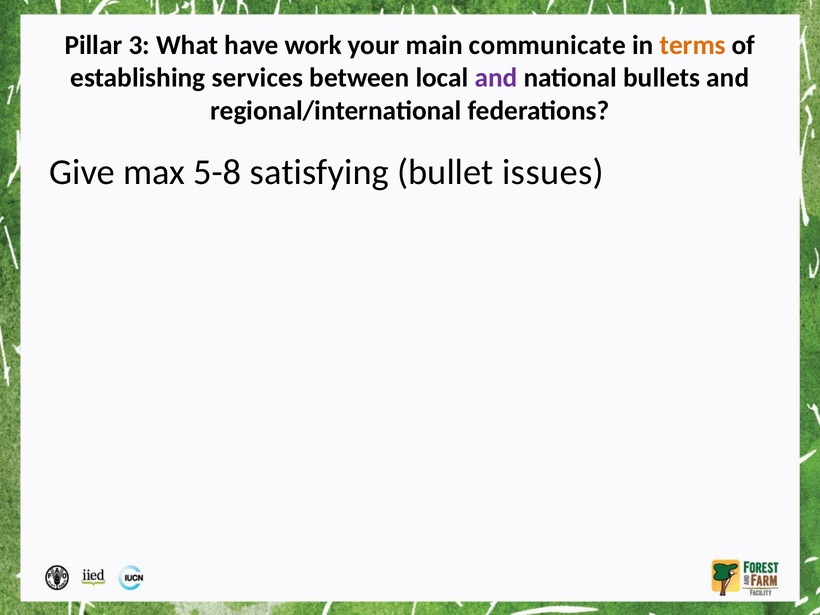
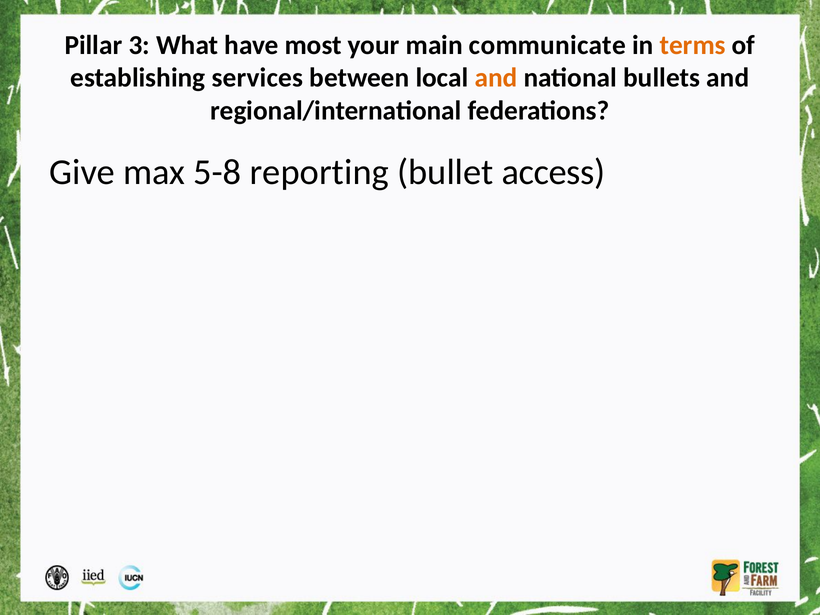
work: work -> most
and at (496, 78) colour: purple -> orange
satisfying: satisfying -> reporting
issues: issues -> access
